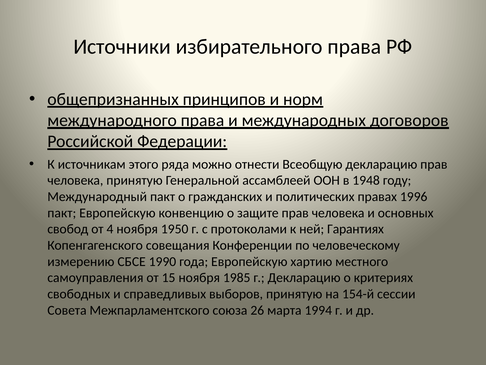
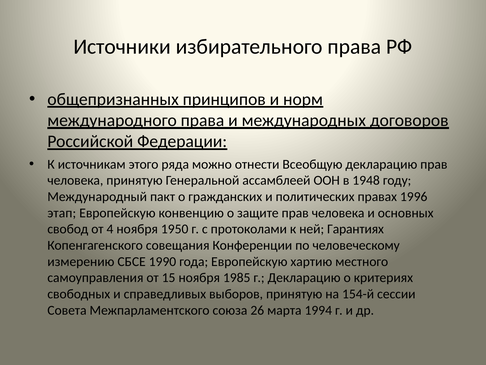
пакт at (62, 213): пакт -> этап
